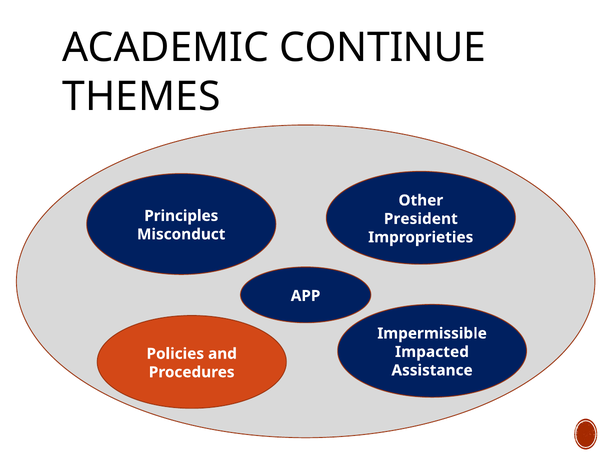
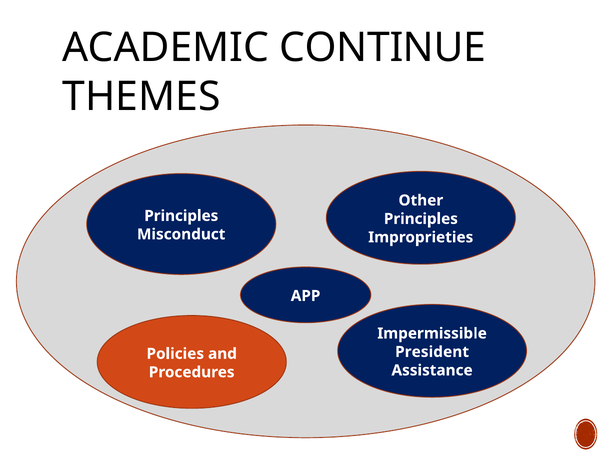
President at (421, 219): President -> Principles
Impacted: Impacted -> President
